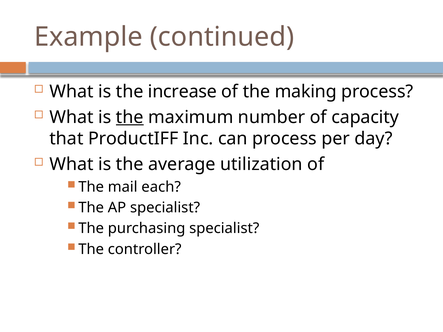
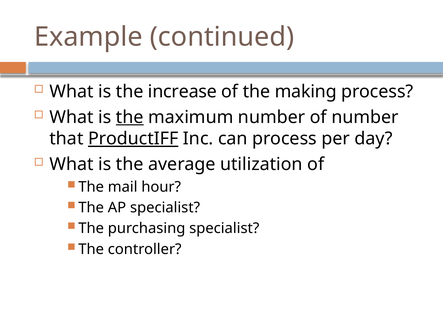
of capacity: capacity -> number
ProductIFF underline: none -> present
each: each -> hour
